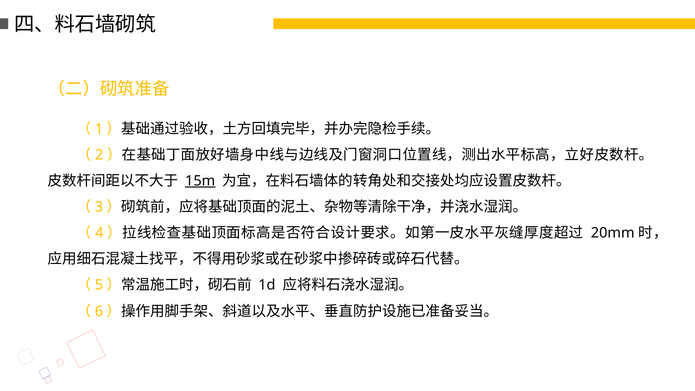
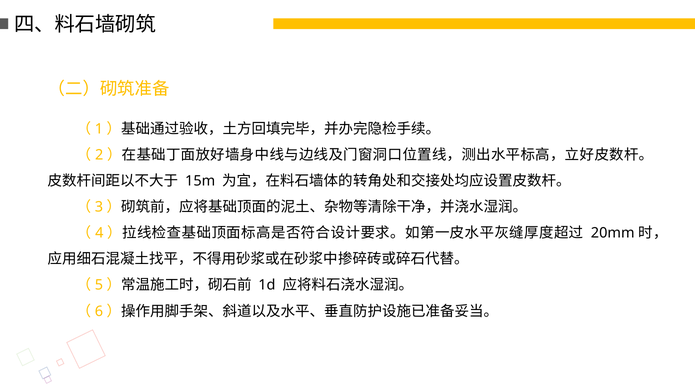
15m underline: present -> none
